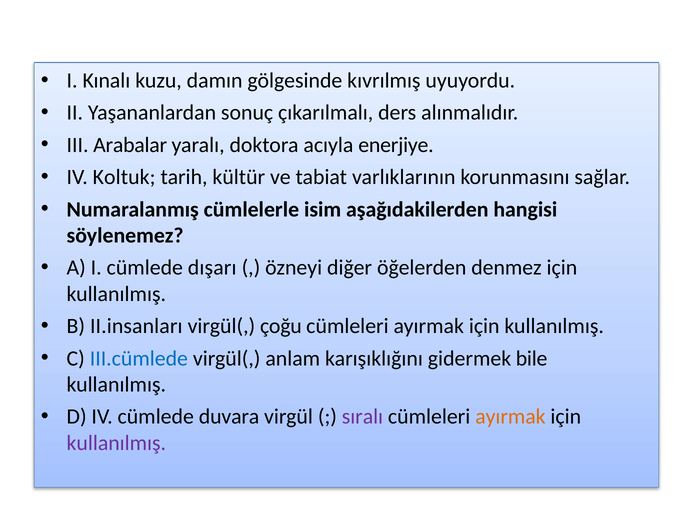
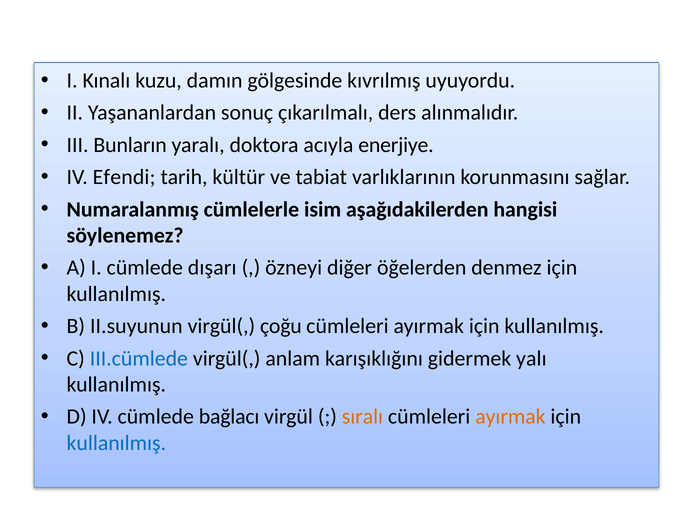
Arabalar: Arabalar -> Bunların
Koltuk: Koltuk -> Efendi
II.insanları: II.insanları -> II.suyunun
bile: bile -> yalı
duvara: duvara -> bağlacı
sıralı colour: purple -> orange
kullanılmış at (116, 443) colour: purple -> blue
